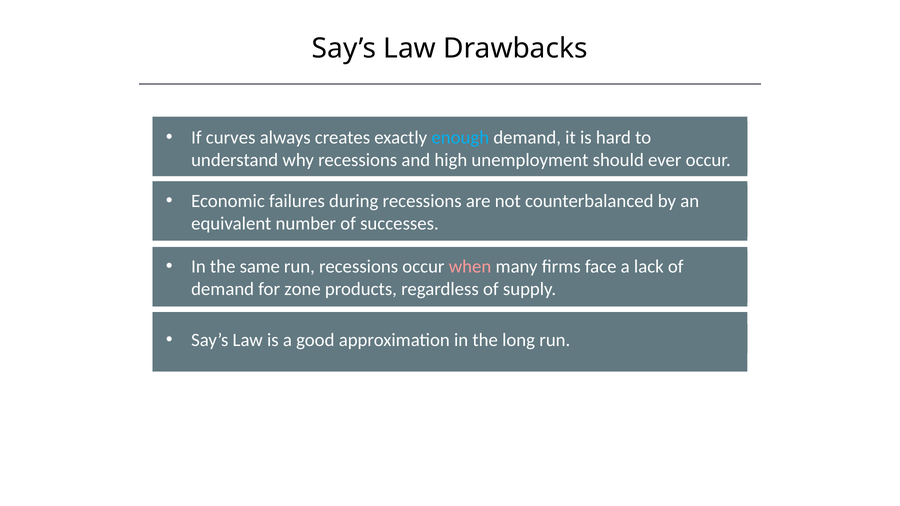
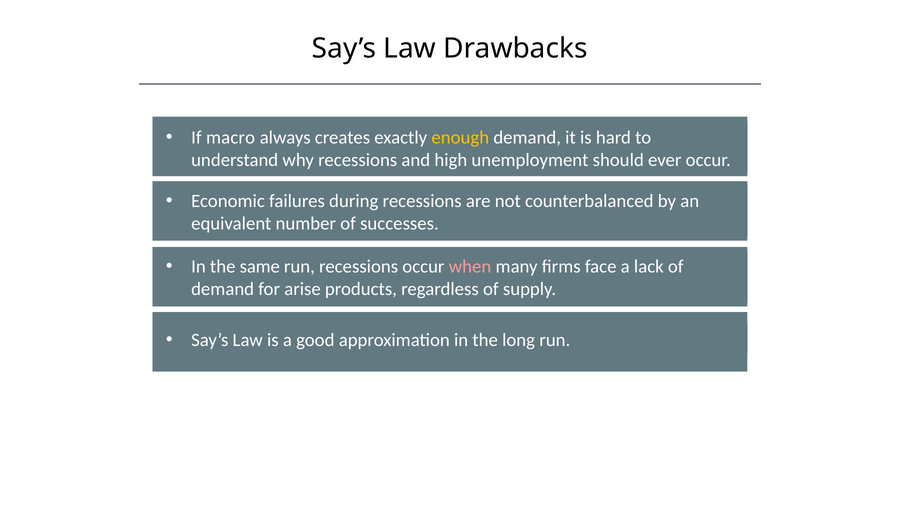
curves: curves -> macro
enough colour: light blue -> yellow
zone: zone -> arise
